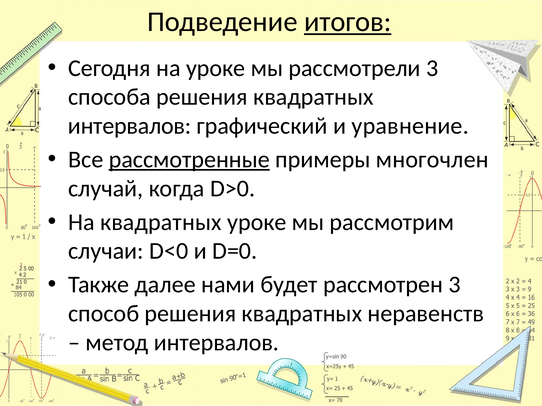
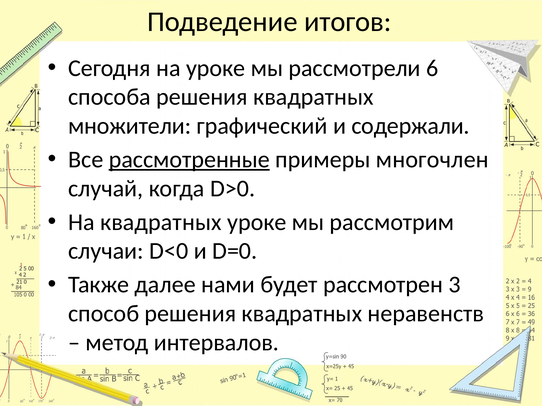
итогов underline: present -> none
рассмотрели 3: 3 -> 6
интервалов at (130, 126): интервалов -> множители
уравнение: уравнение -> содержали
